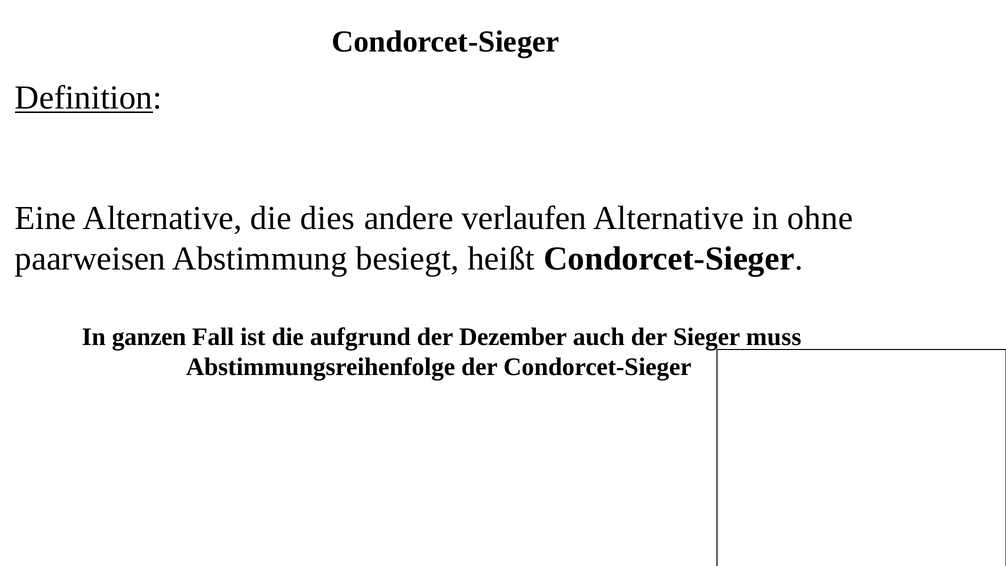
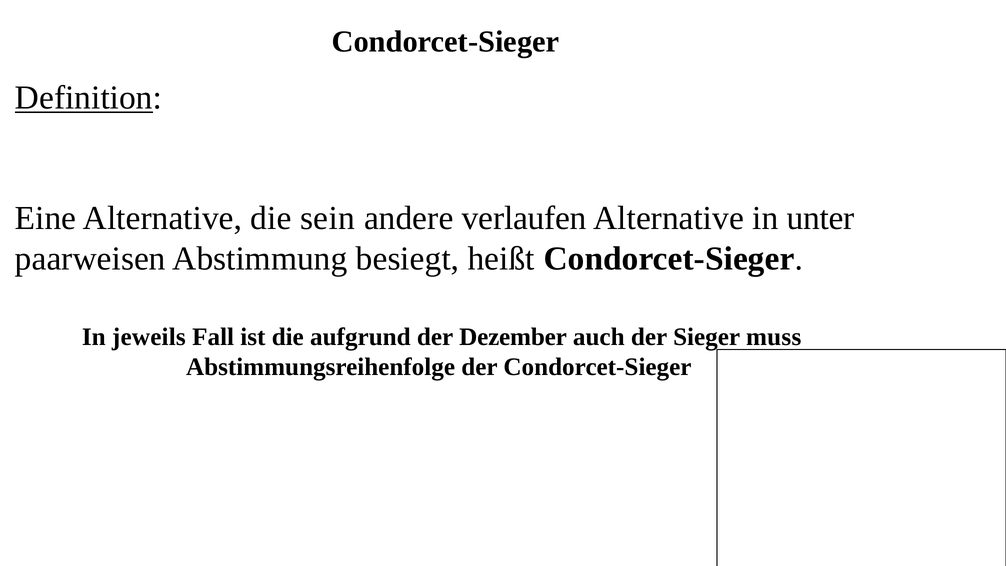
dies: dies -> sein
ohne: ohne -> unter
ganzen: ganzen -> jeweils
